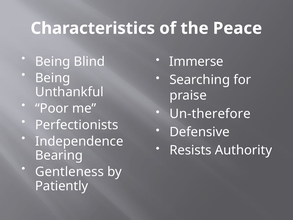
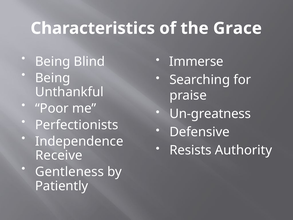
Peace: Peace -> Grace
Un-therefore: Un-therefore -> Un-greatness
Bearing: Bearing -> Receive
